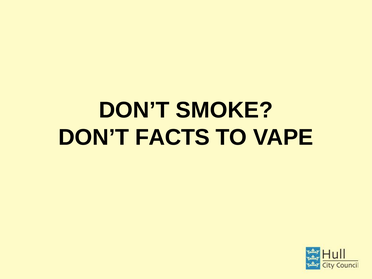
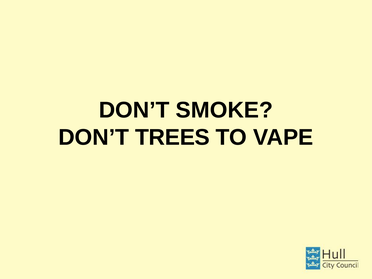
FACTS: FACTS -> TREES
